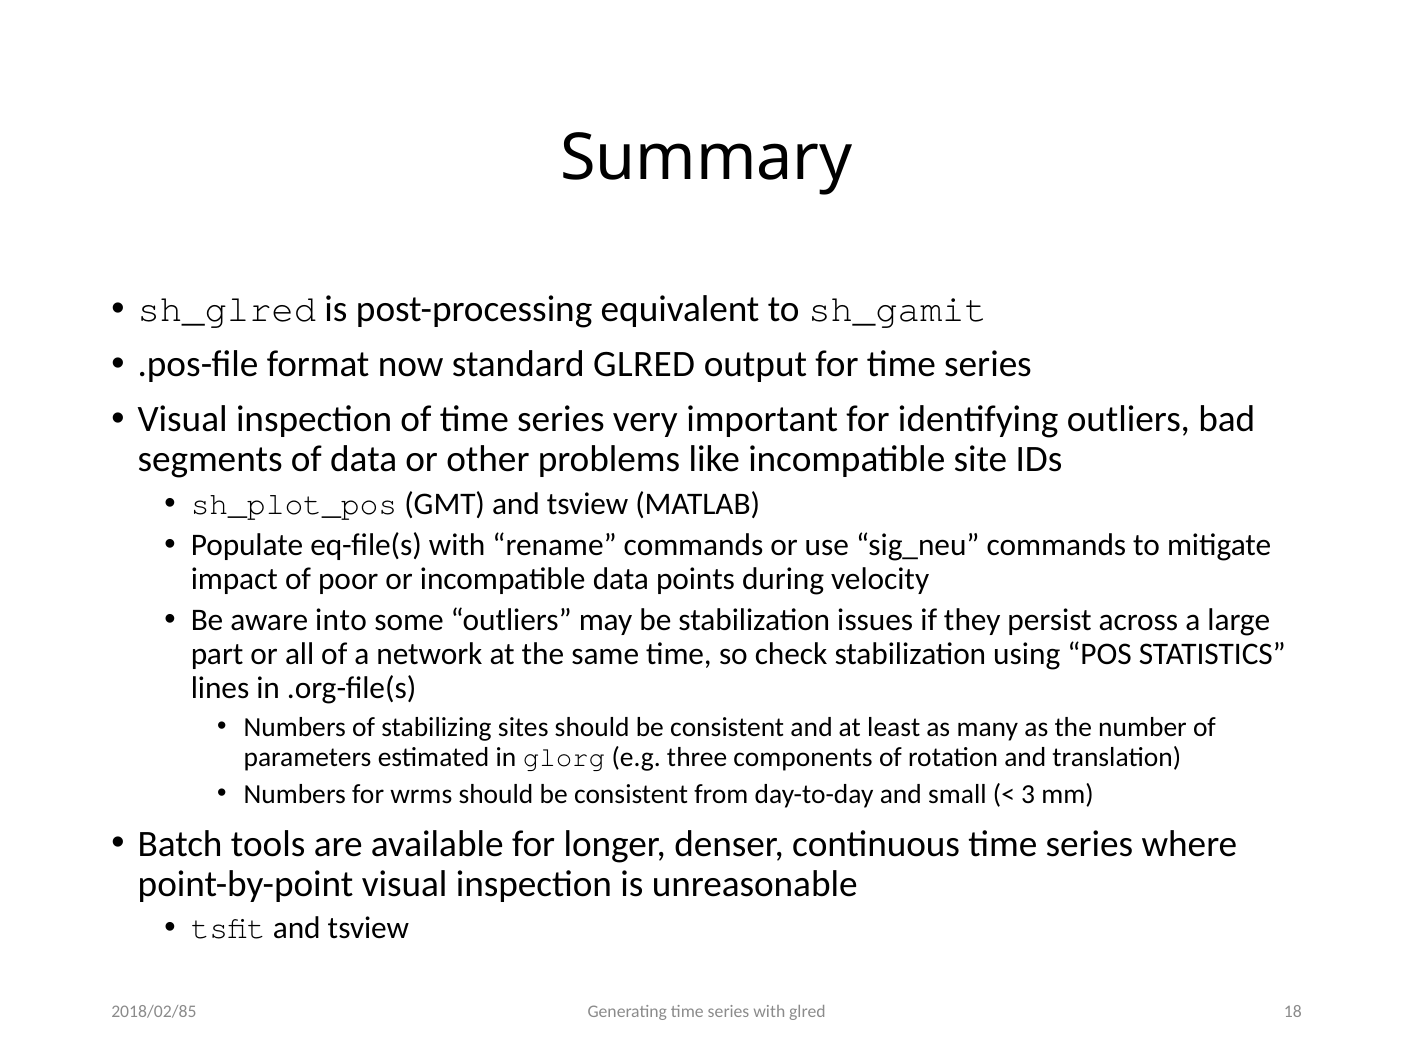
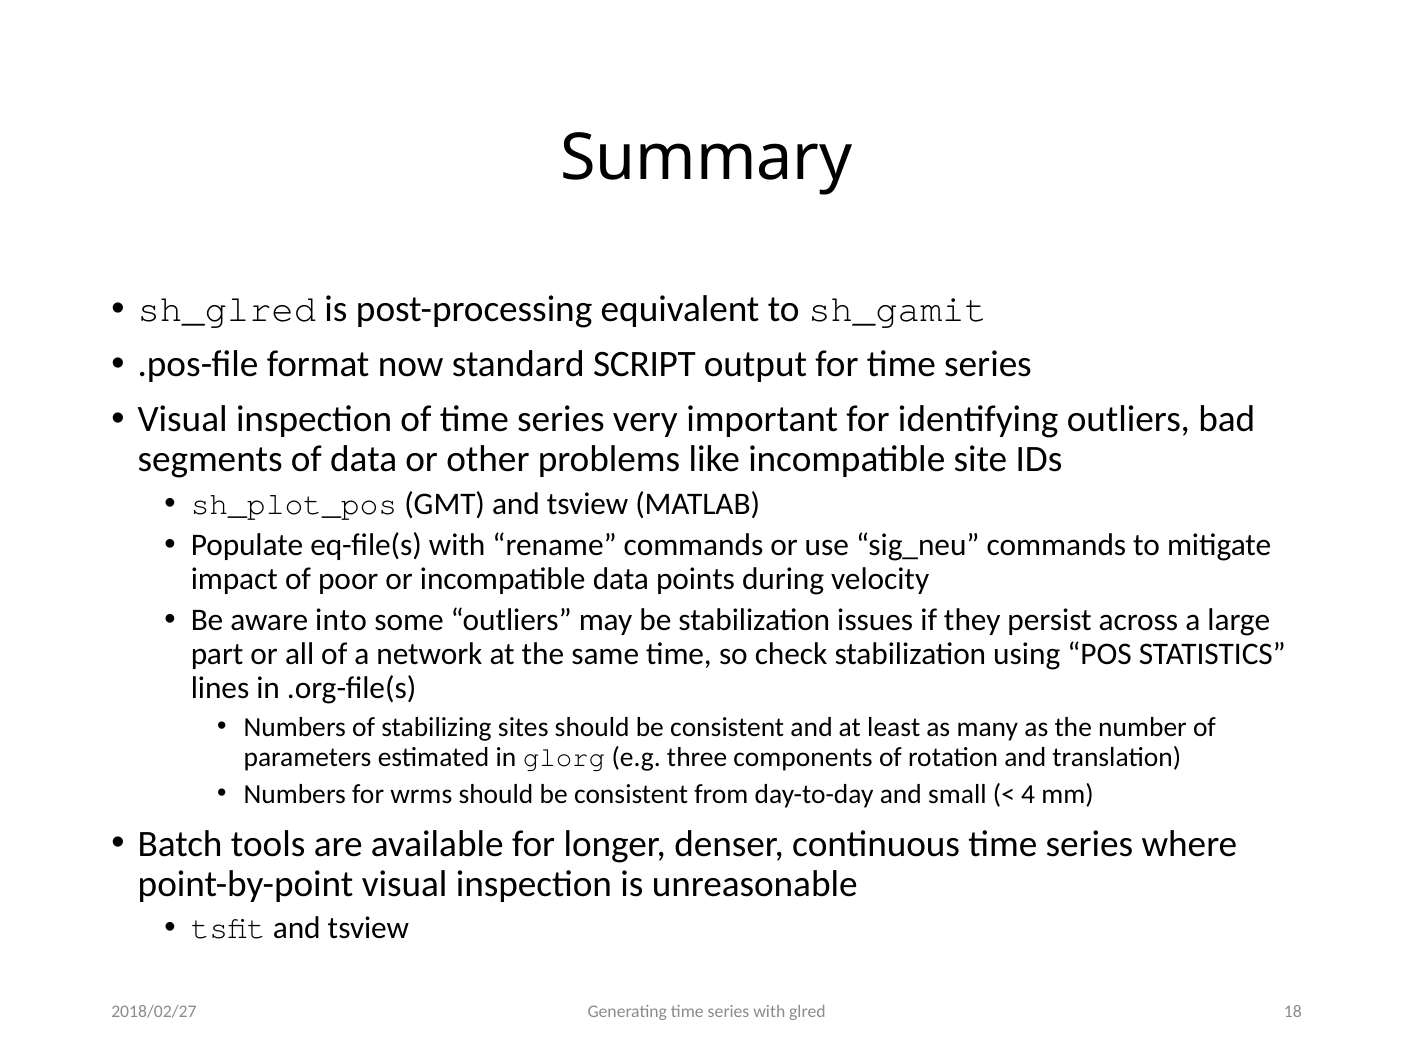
standard GLRED: GLRED -> SCRIPT
3: 3 -> 4
2018/02/85: 2018/02/85 -> 2018/02/27
